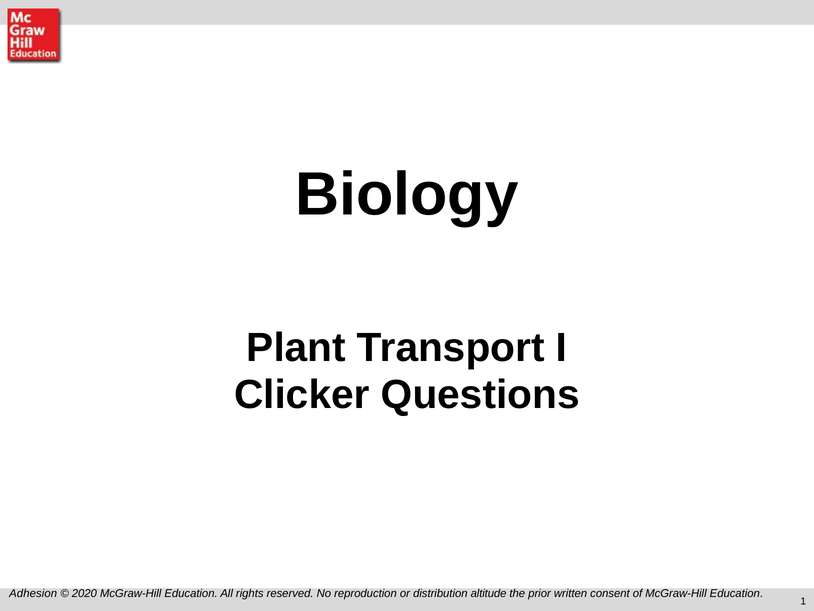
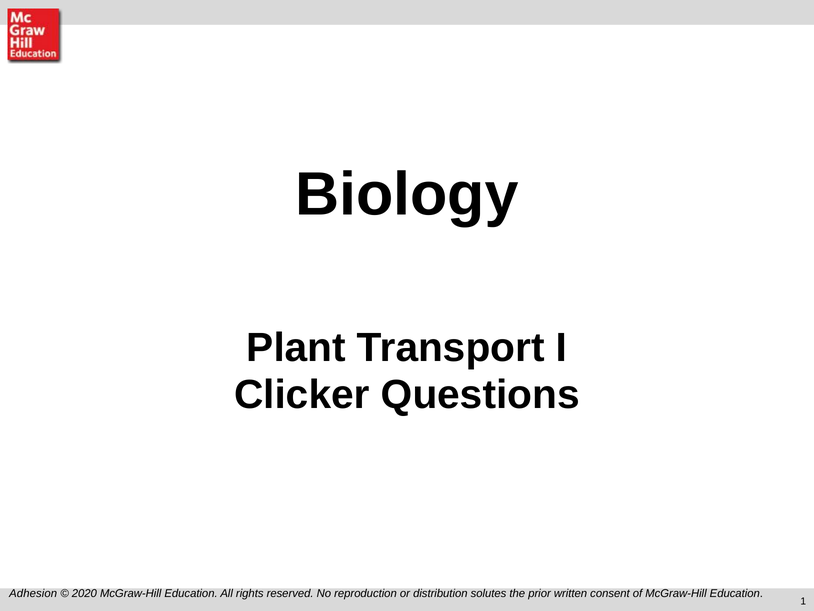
altitude: altitude -> solutes
